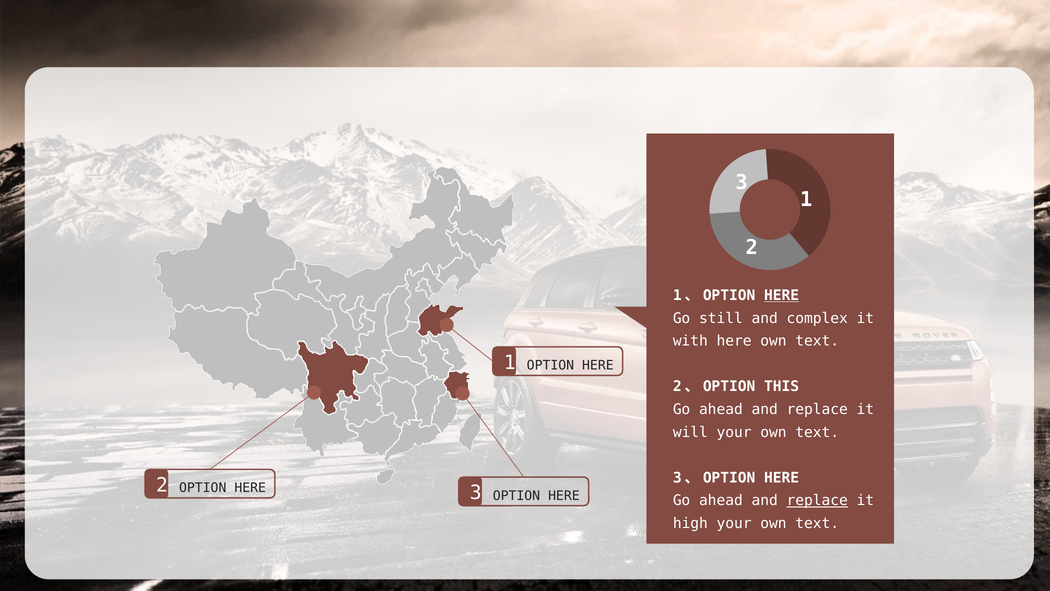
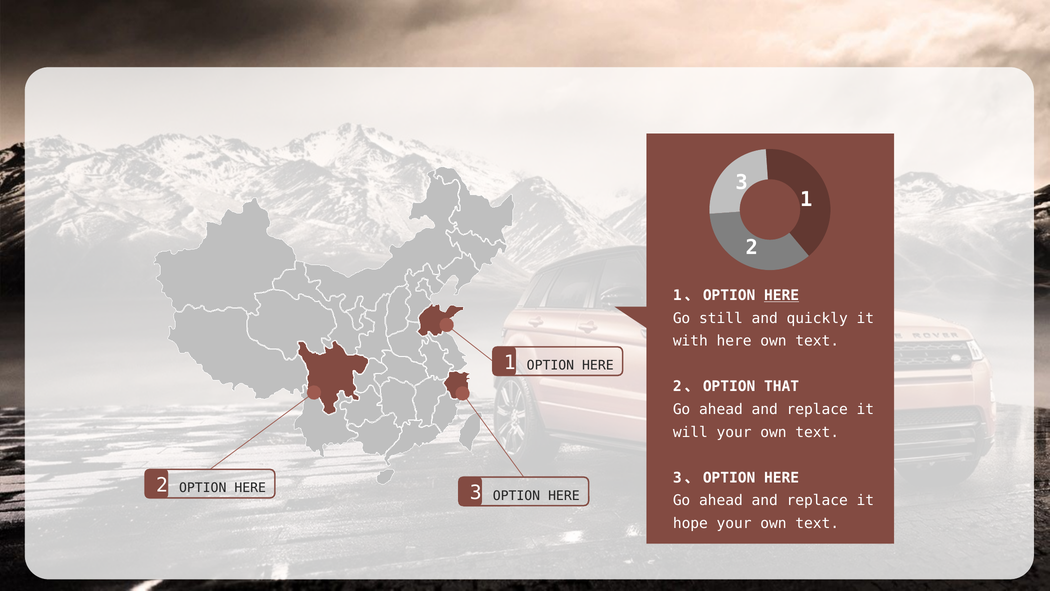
complex: complex -> quickly
THIS: THIS -> THAT
replace at (817, 500) underline: present -> none
high: high -> hope
